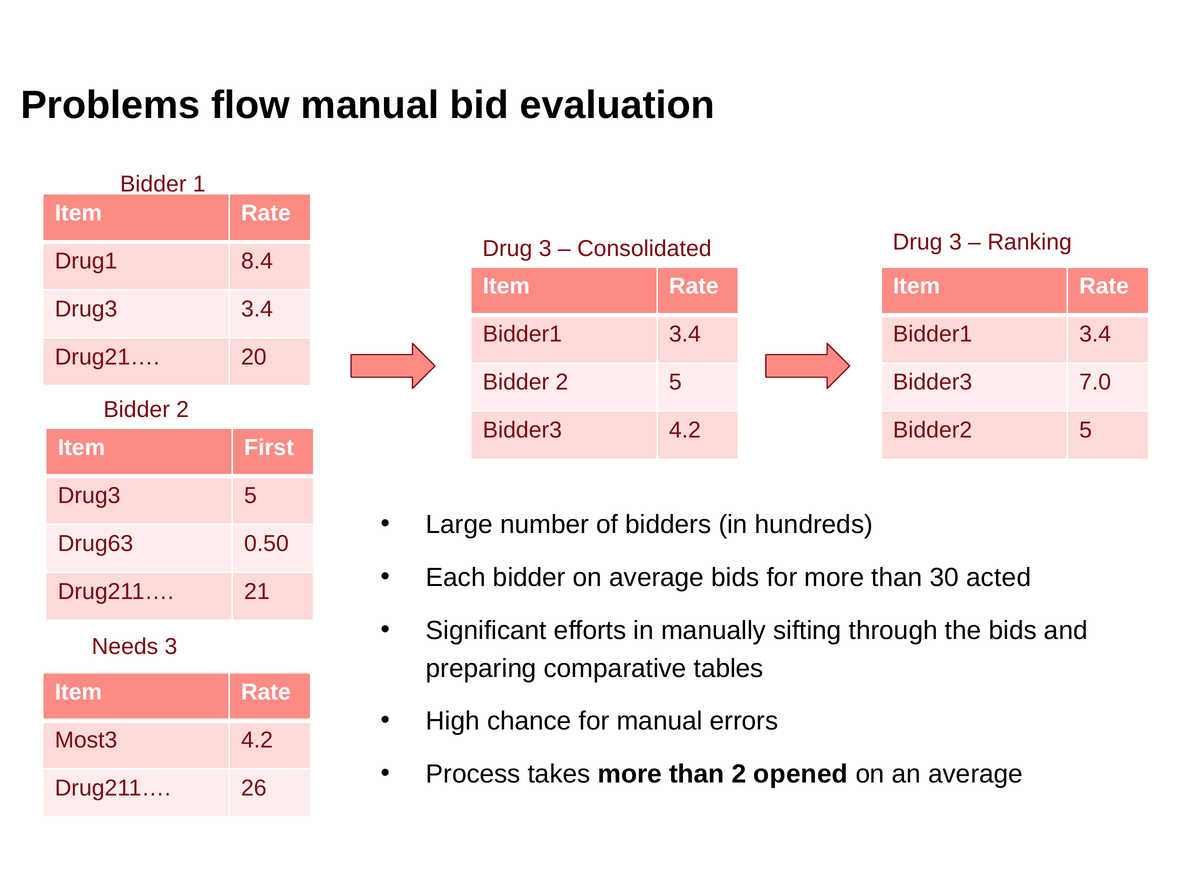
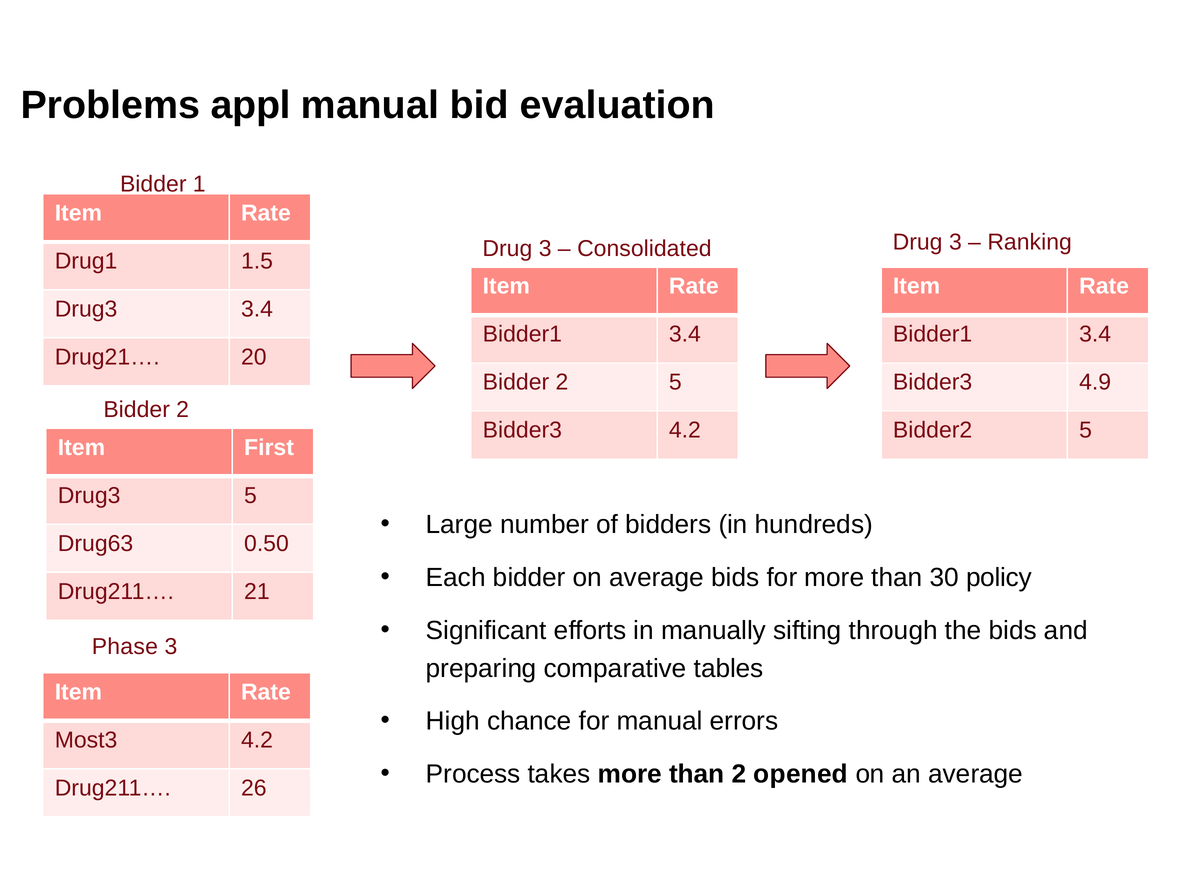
flow: flow -> appl
8.4: 8.4 -> 1.5
7.0: 7.0 -> 4.9
acted: acted -> policy
Needs: Needs -> Phase
